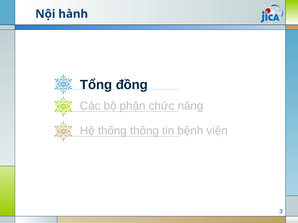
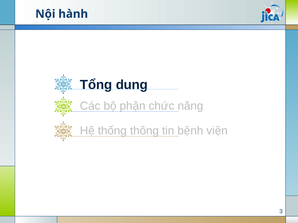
đồng: đồng -> dung
